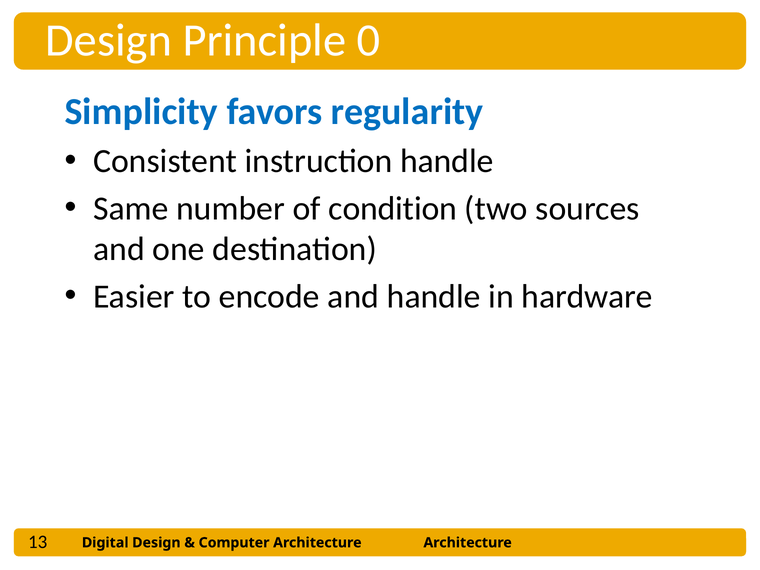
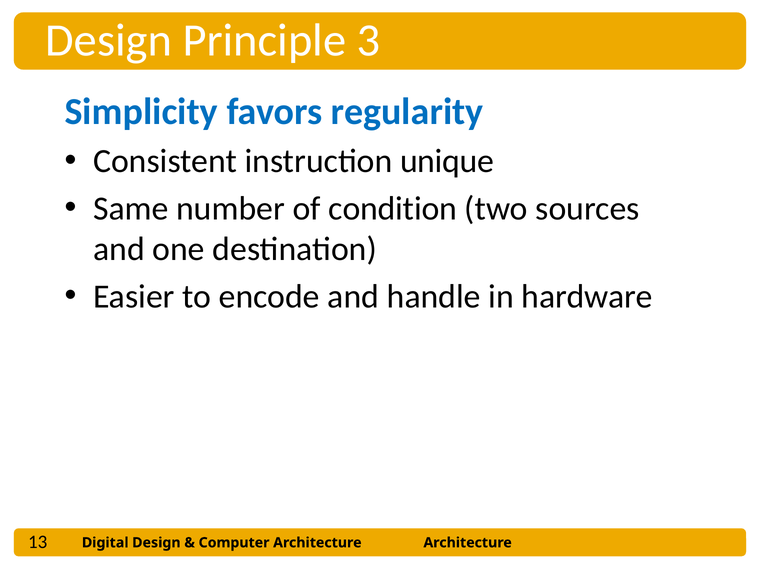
0: 0 -> 3
instruction handle: handle -> unique
